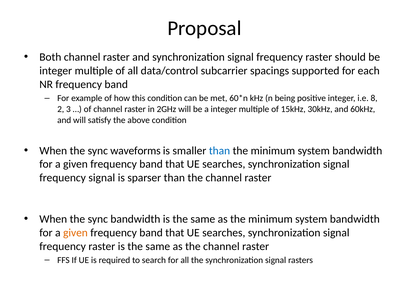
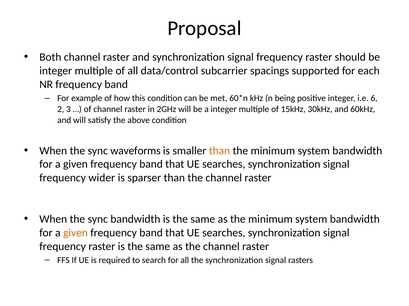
8: 8 -> 6
than at (220, 151) colour: blue -> orange
frequency signal: signal -> wider
